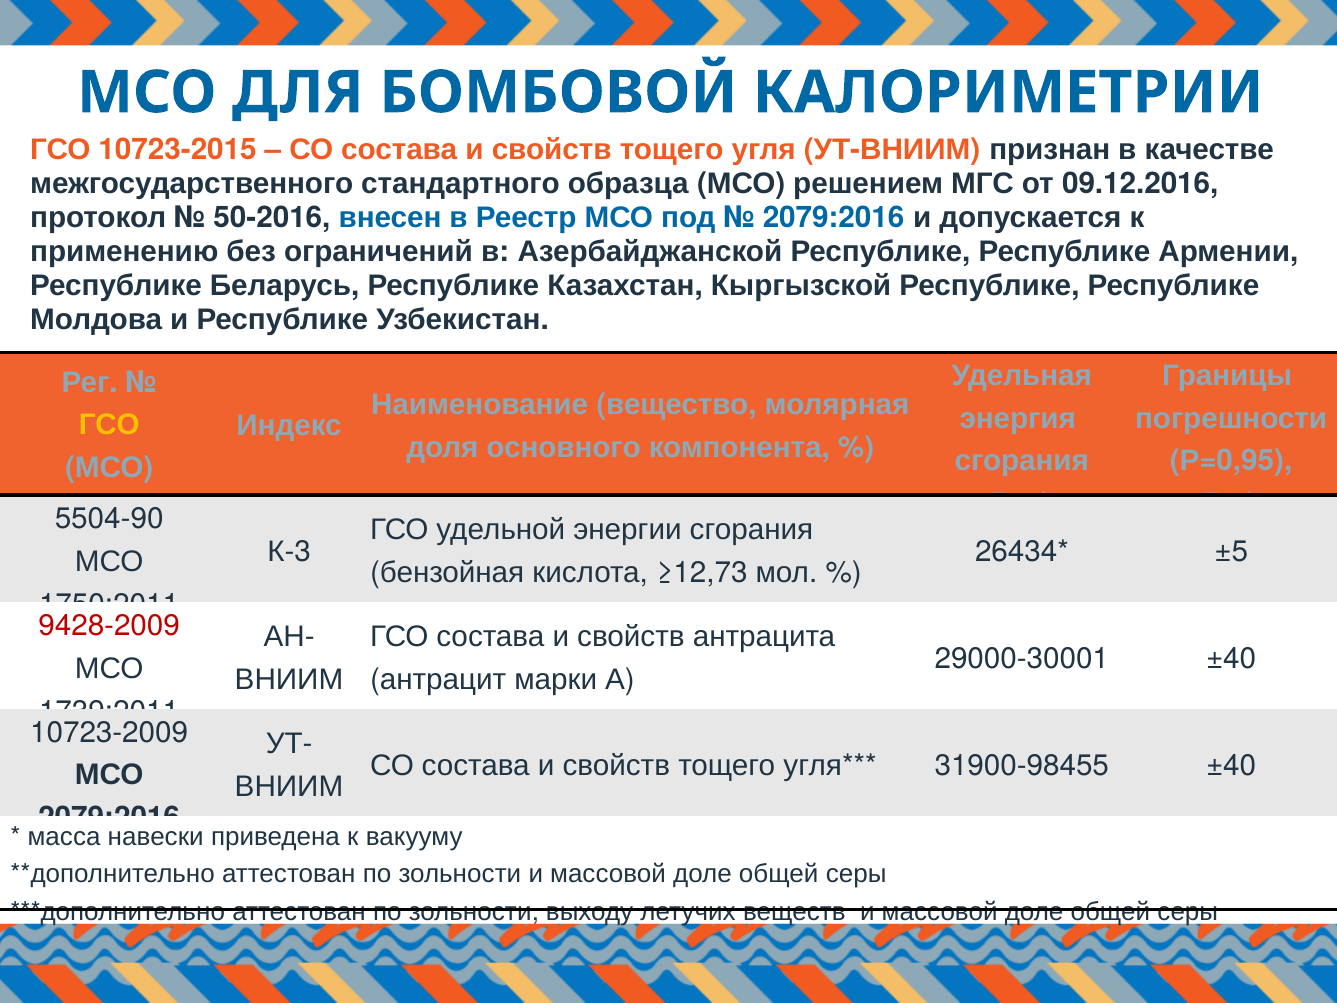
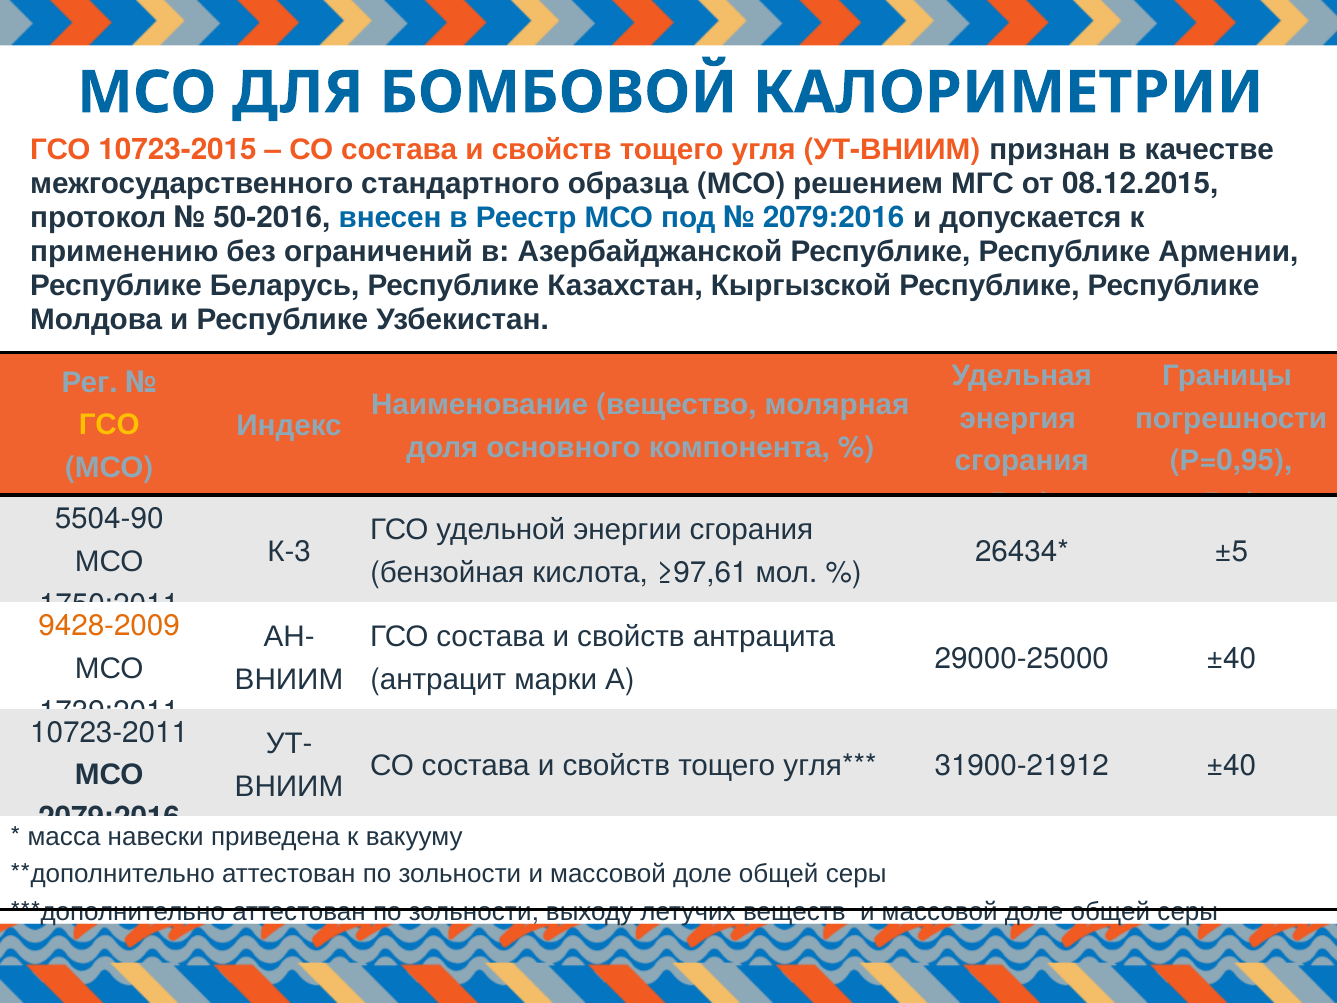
09.12.2016: 09.12.2016 -> 08.12.2015
≥12,73: ≥12,73 -> ≥97,61
9428-2009 colour: red -> orange
29000-30001: 29000-30001 -> 29000-25000
10723-2009: 10723-2009 -> 10723-2011
31900-98455: 31900-98455 -> 31900-21912
